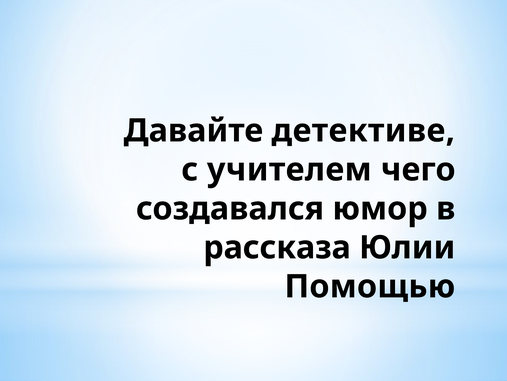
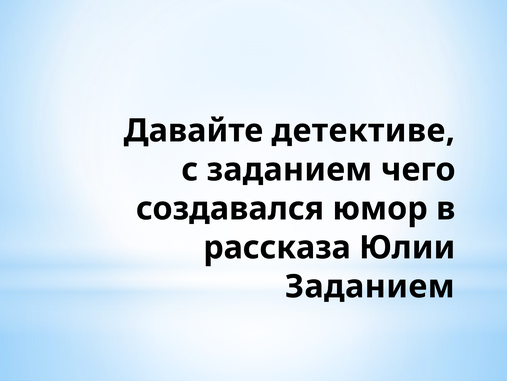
с учителем: учителем -> заданием
Помощью at (370, 286): Помощью -> Заданием
